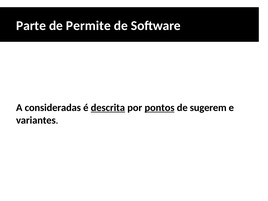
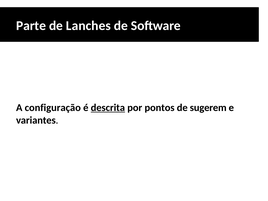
Permite: Permite -> Lanches
consideradas: consideradas -> configuração
pontos underline: present -> none
